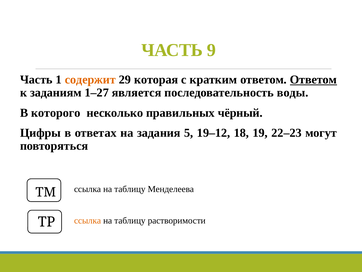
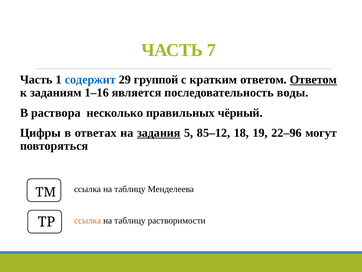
9: 9 -> 7
содержит colour: orange -> blue
которая: которая -> группой
1–27: 1–27 -> 1–16
которого: которого -> раствора
задания underline: none -> present
19–12: 19–12 -> 85–12
22–23: 22–23 -> 22–96
